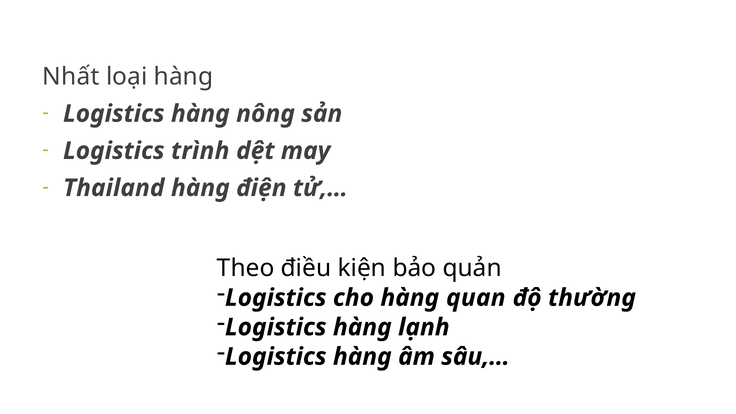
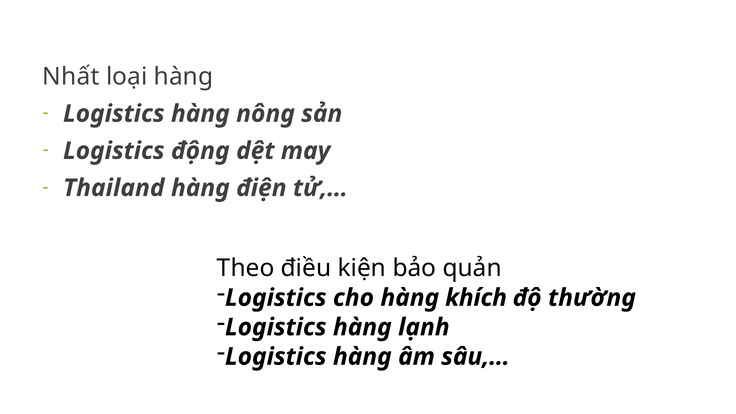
trình: trình -> động
quan: quan -> khích
